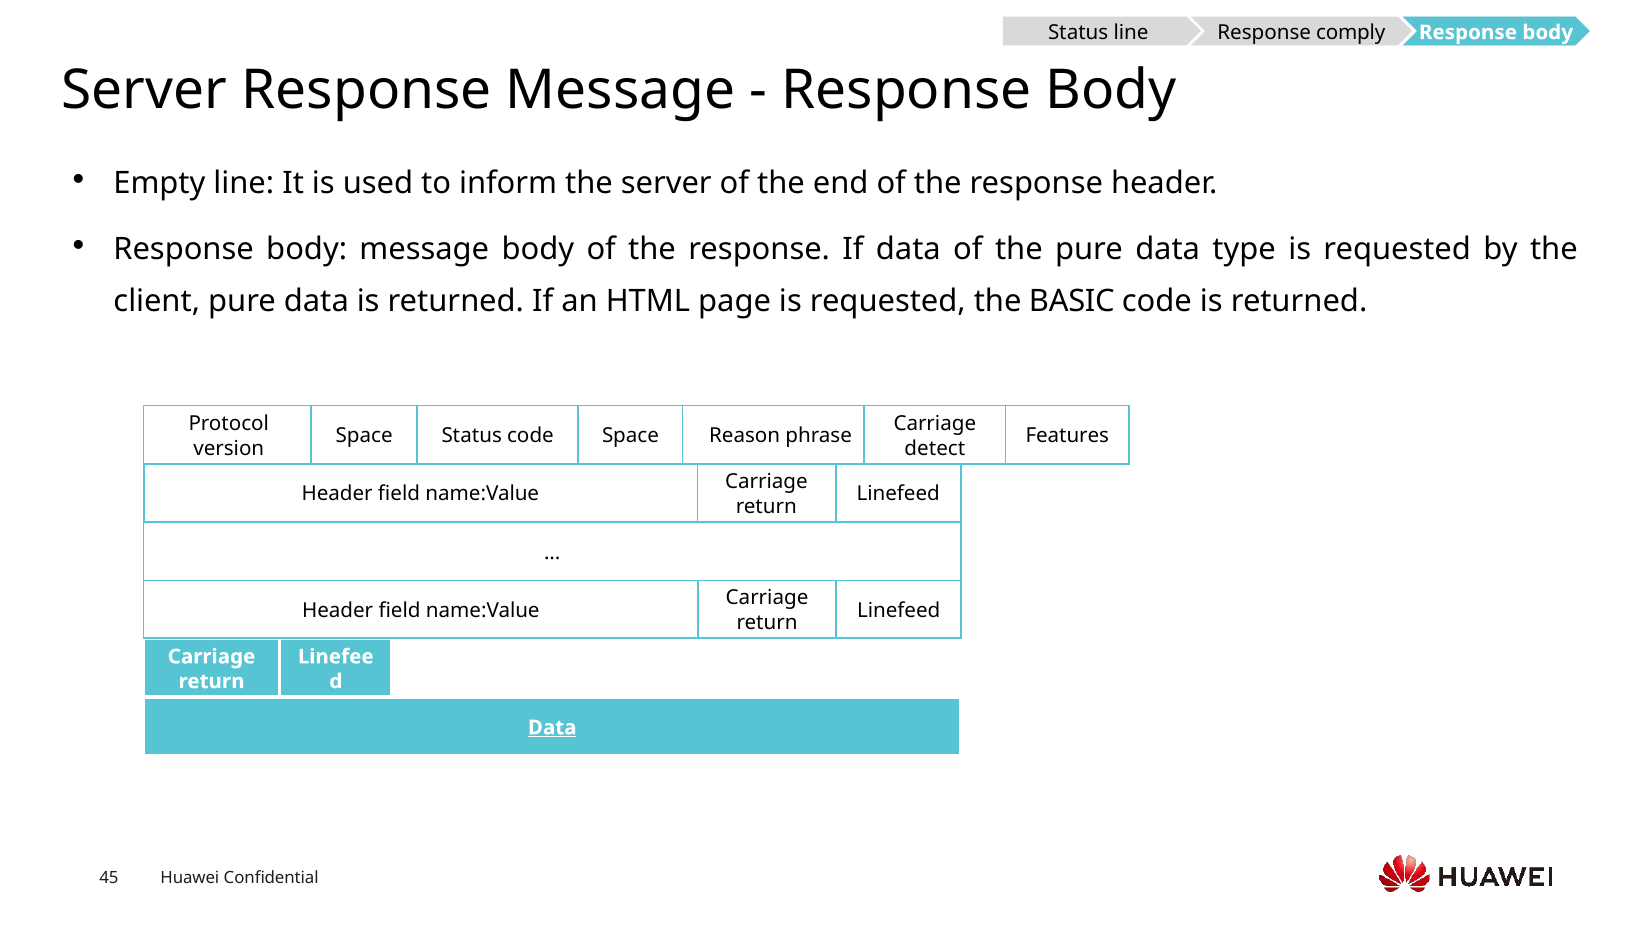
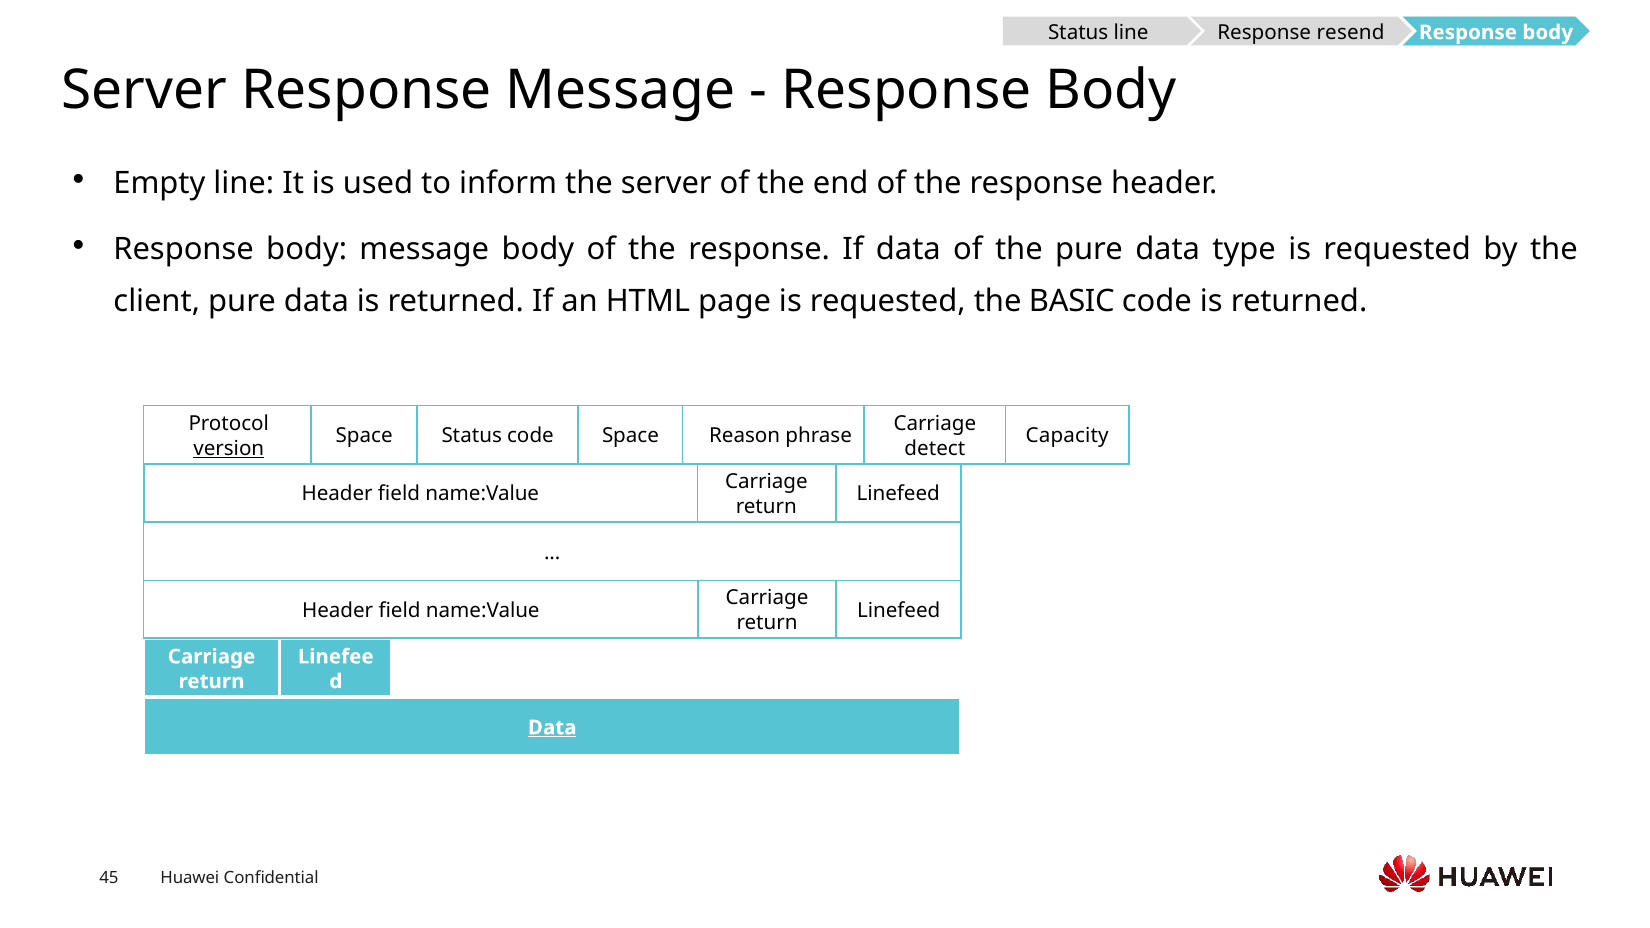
comply: comply -> resend
Features: Features -> Capacity
version underline: none -> present
